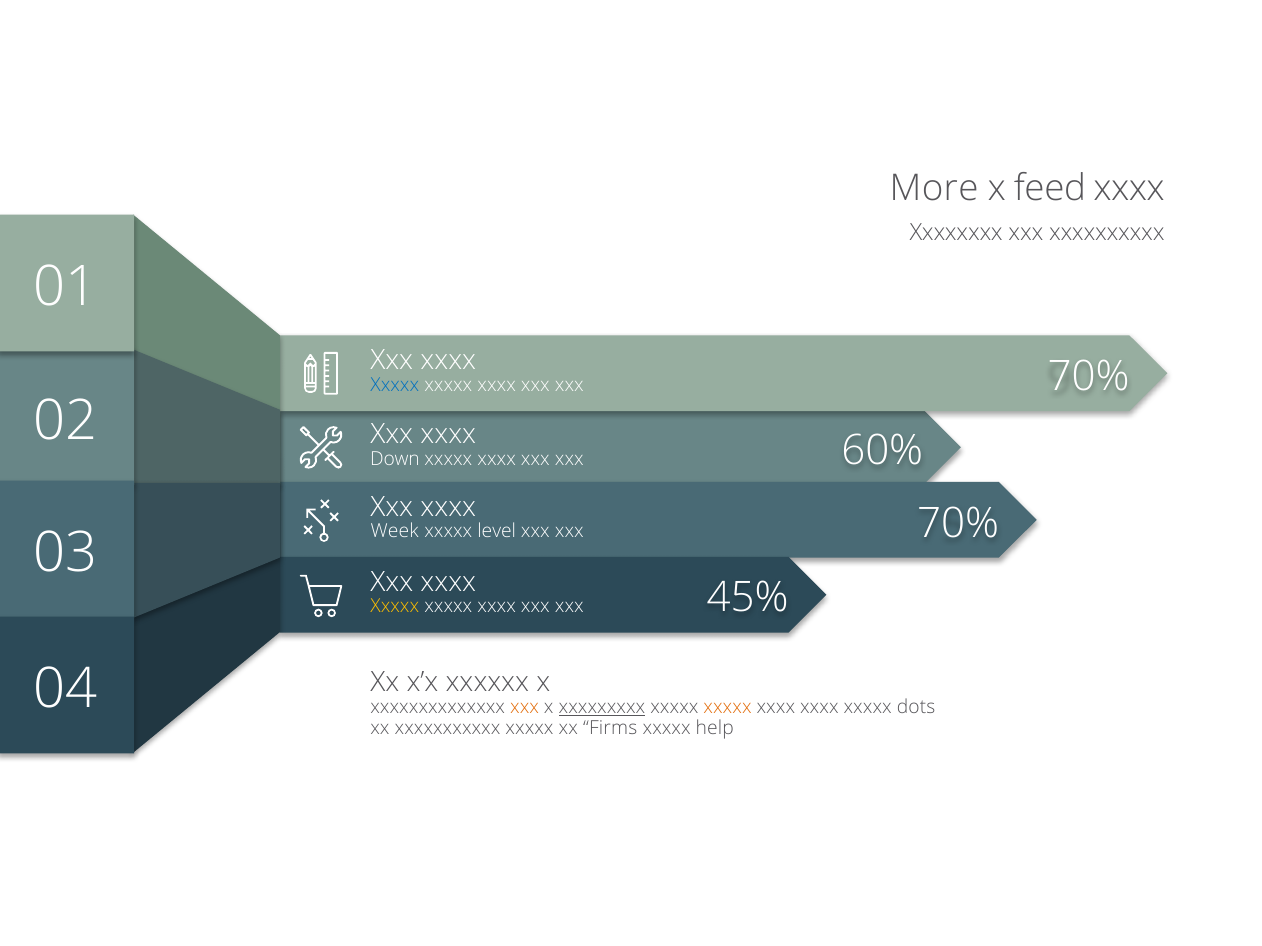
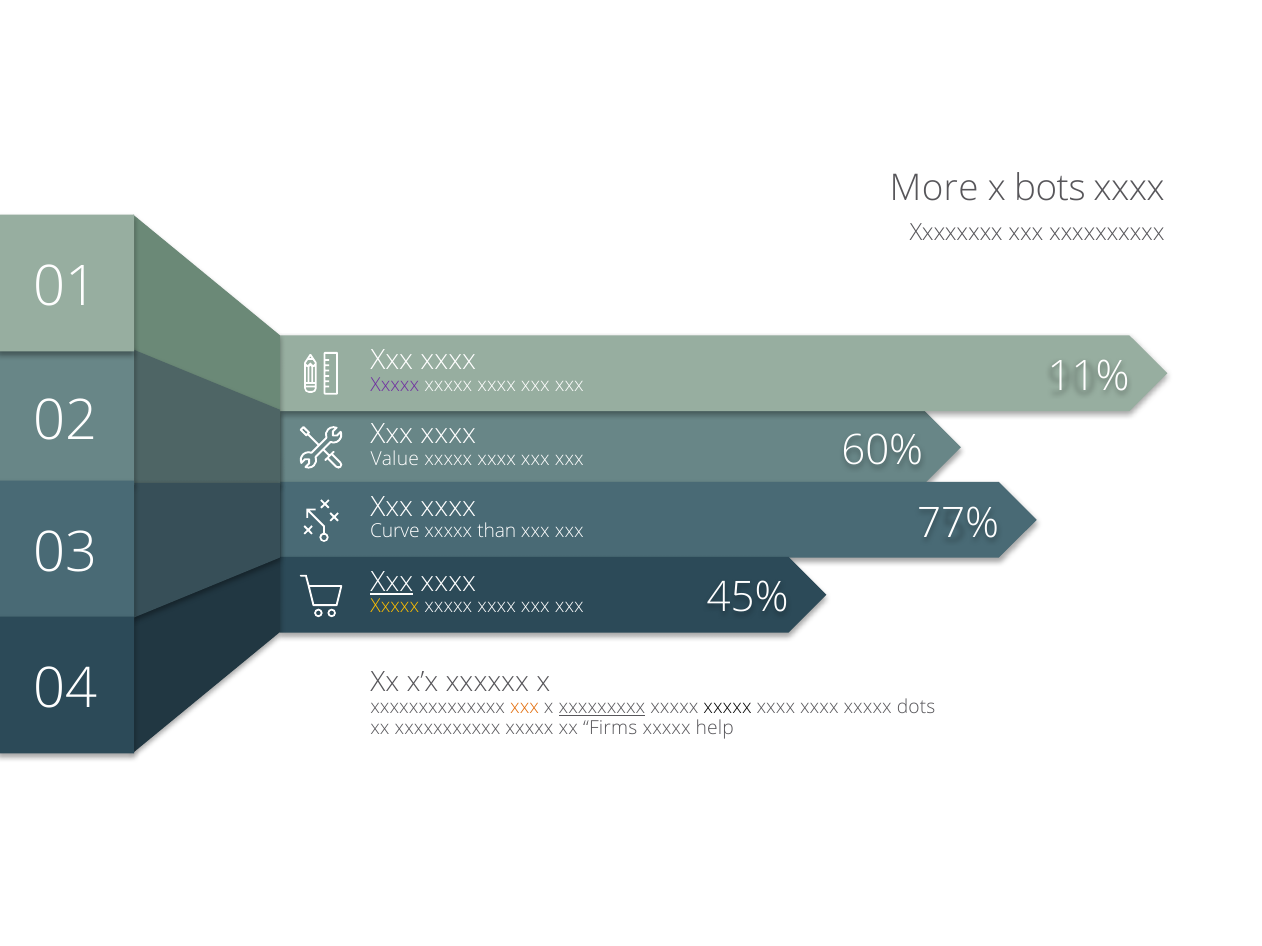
feed: feed -> bots
70% at (1089, 376): 70% -> 11%
Xxxxx at (395, 385) colour: blue -> purple
Down: Down -> Value
70% at (958, 524): 70% -> 77%
Week: Week -> Curve
level: level -> than
Xxx at (392, 582) underline: none -> present
xxxxx at (728, 708) colour: orange -> black
